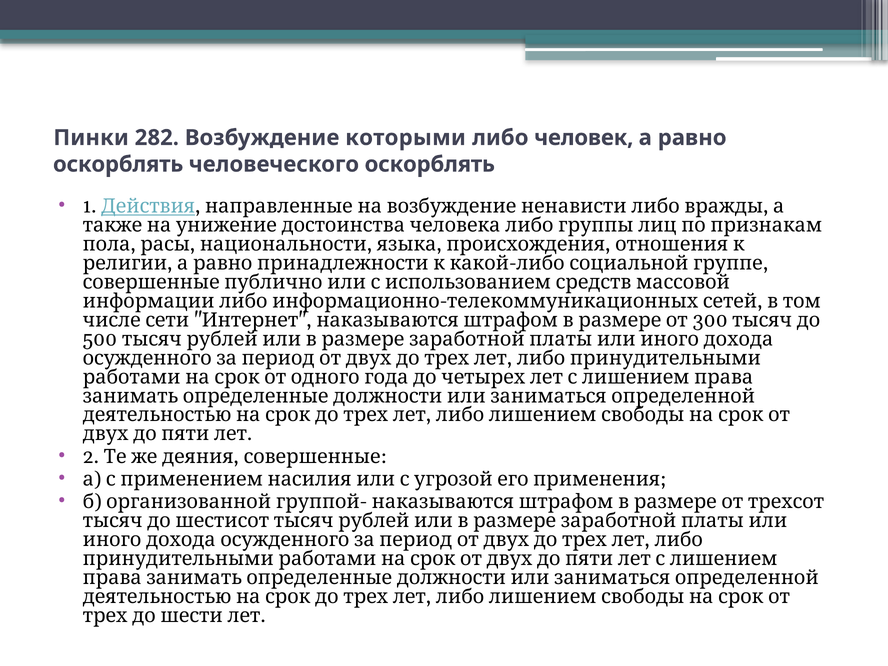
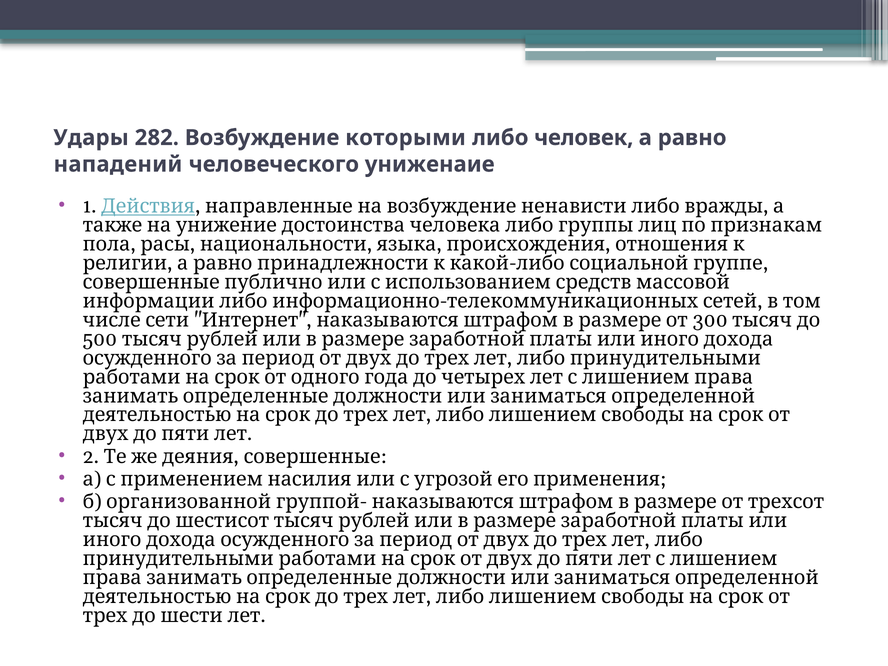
Пинки: Пинки -> Удары
оскорблять at (118, 164): оскорблять -> нападений
человеческого оскорблять: оскорблять -> униженаие
